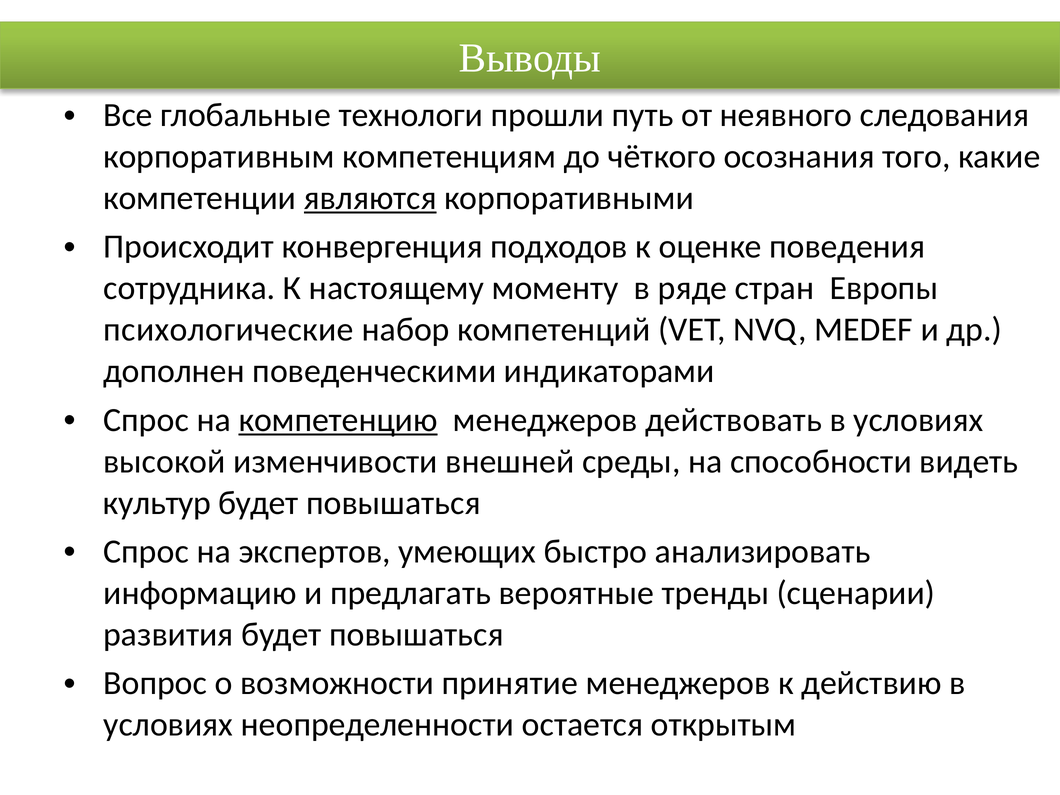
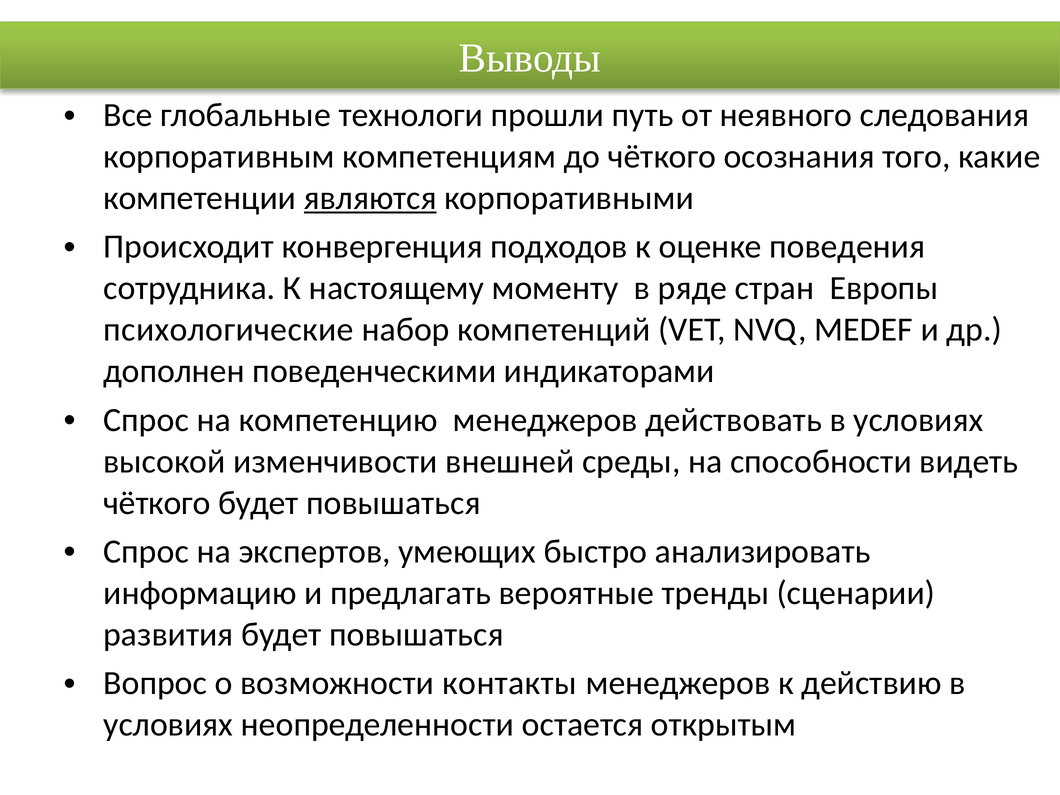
компетенцию underline: present -> none
культур at (157, 503): культур -> чёткого
принятие: принятие -> контакты
